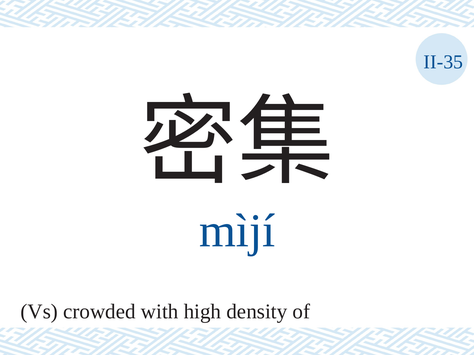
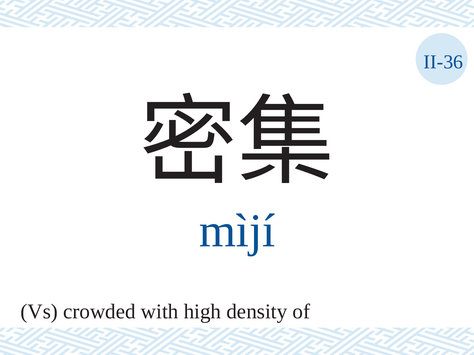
II-35: II-35 -> II-36
